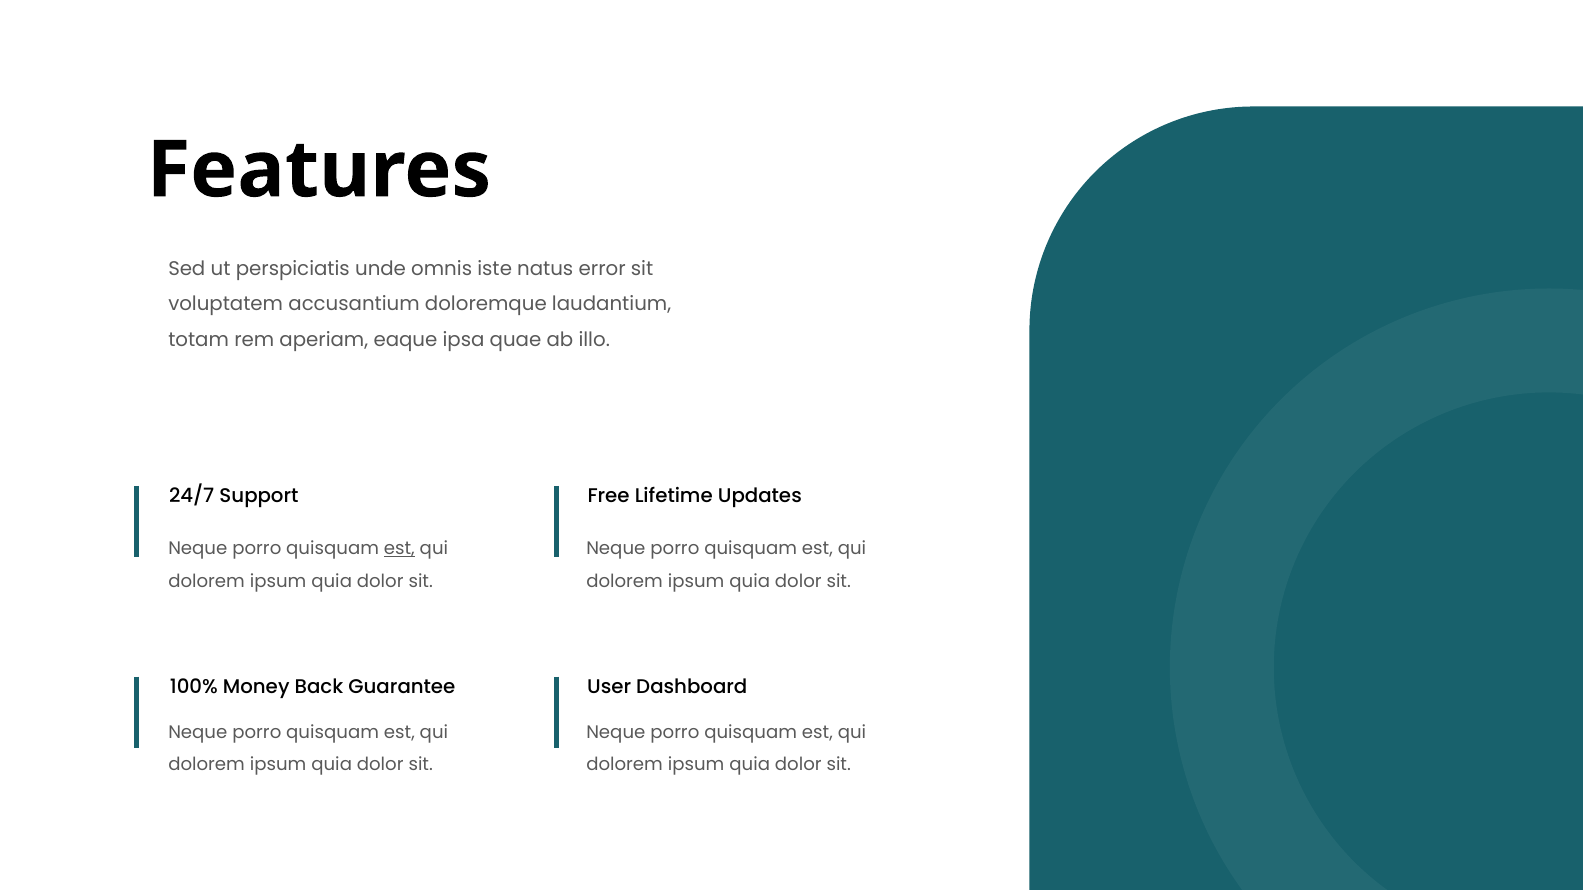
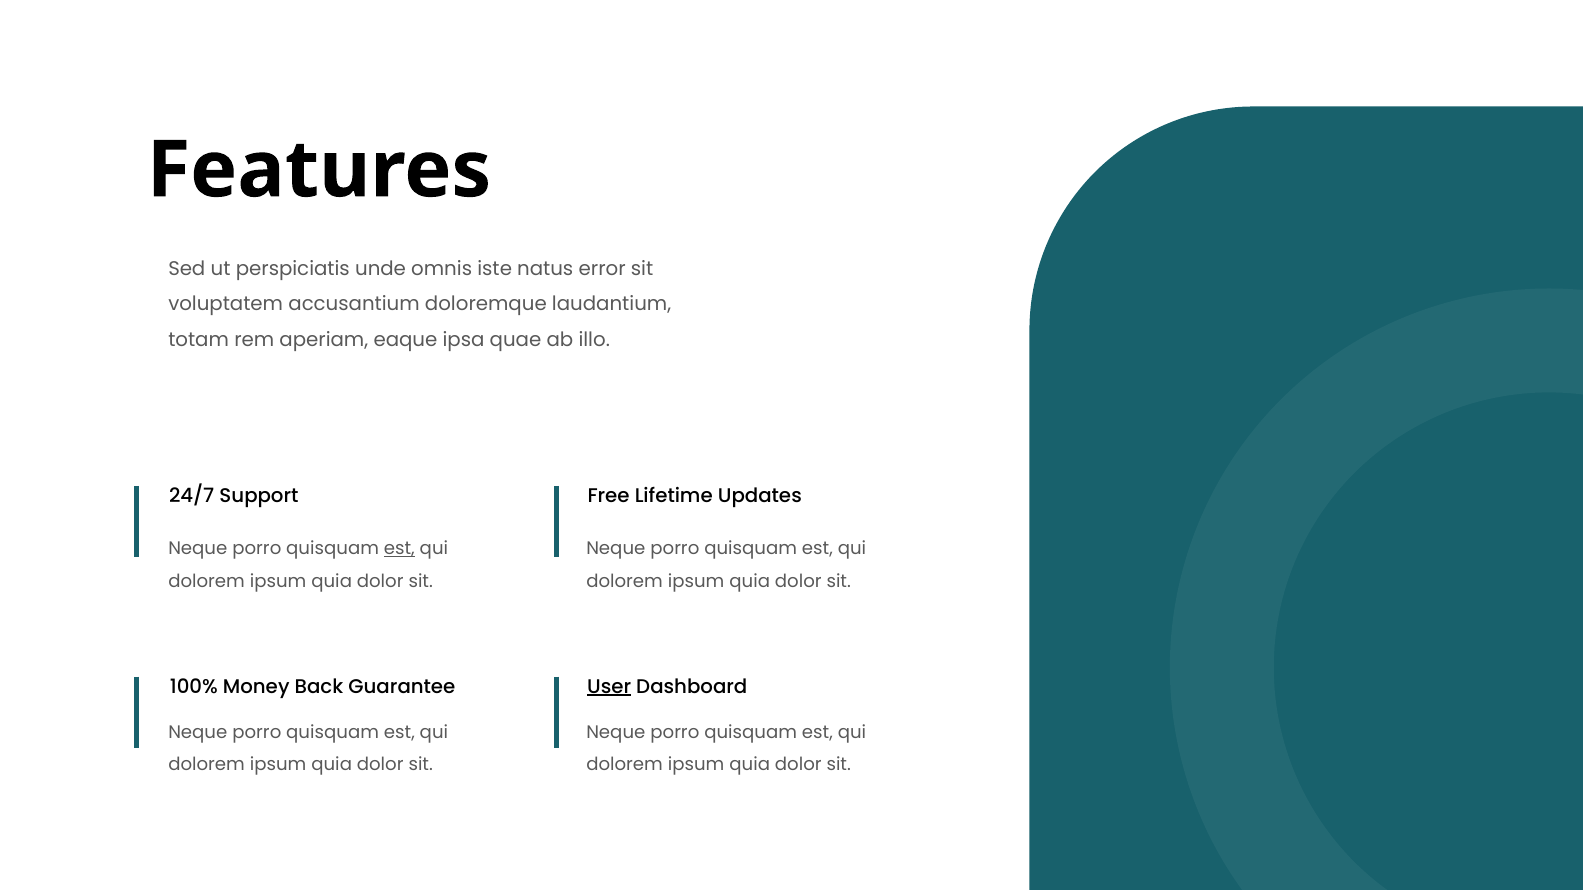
User underline: none -> present
